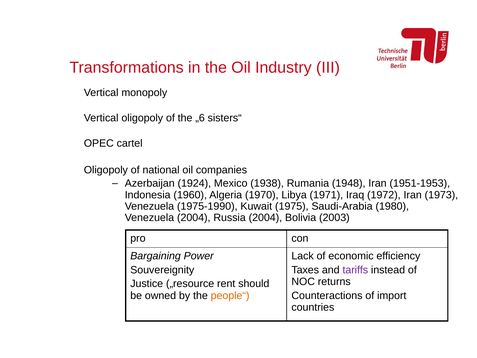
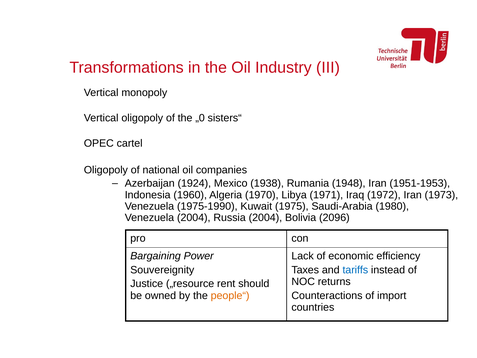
„6: „6 -> „0
2003: 2003 -> 2096
tariffs colour: purple -> blue
